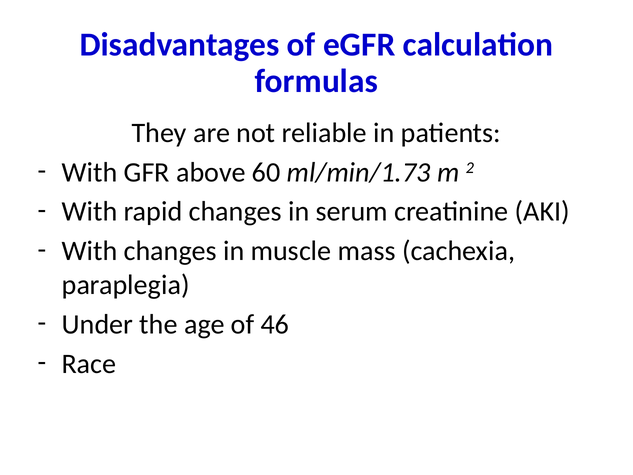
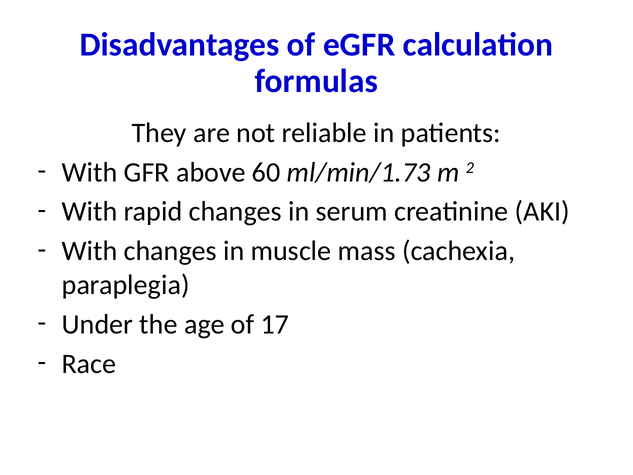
46: 46 -> 17
